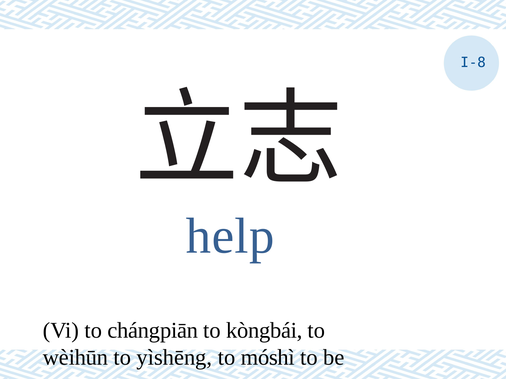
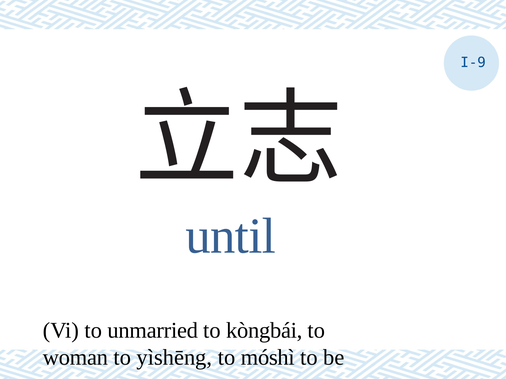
I-8: I-8 -> I-9
help: help -> until
chángpiān: chángpiān -> unmarried
wèihūn: wèihūn -> woman
